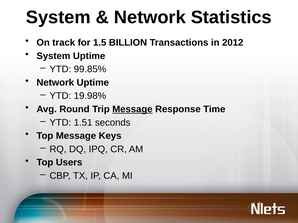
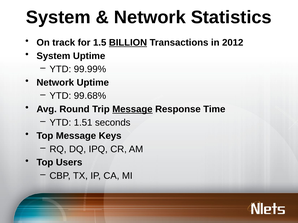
BILLION underline: none -> present
99.85%: 99.85% -> 99.99%
19.98%: 19.98% -> 99.68%
